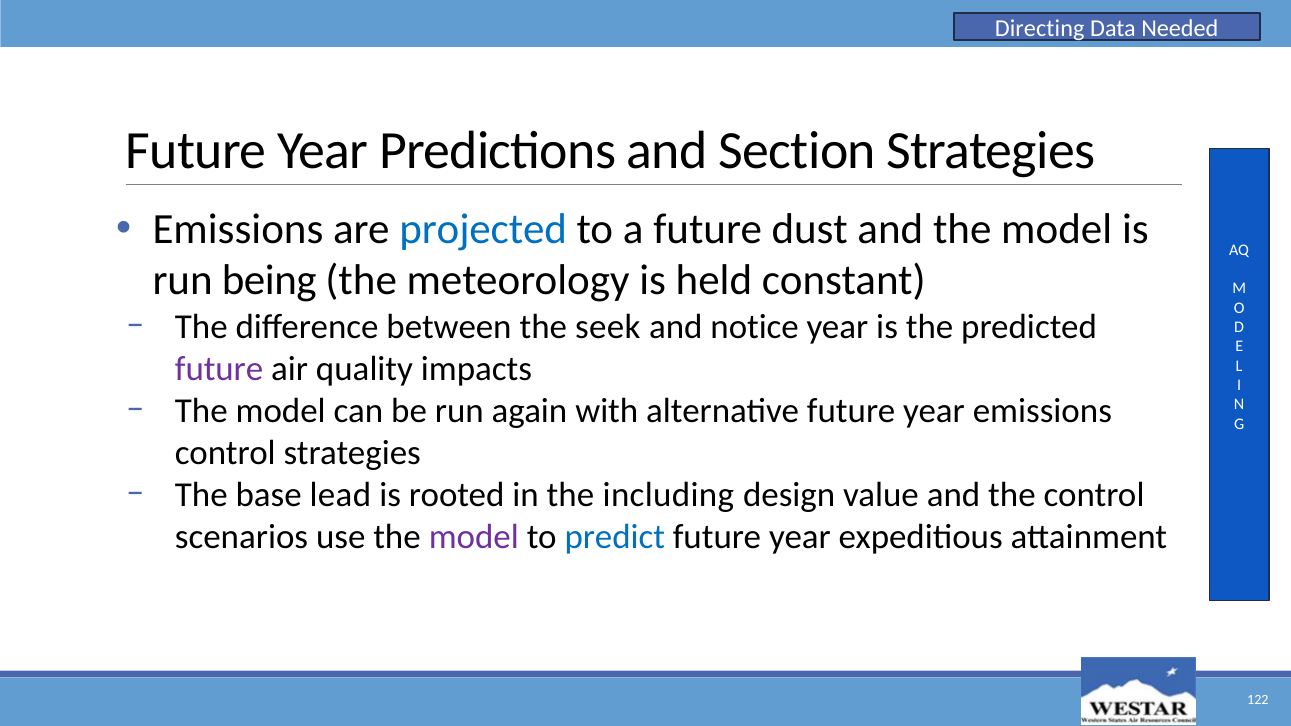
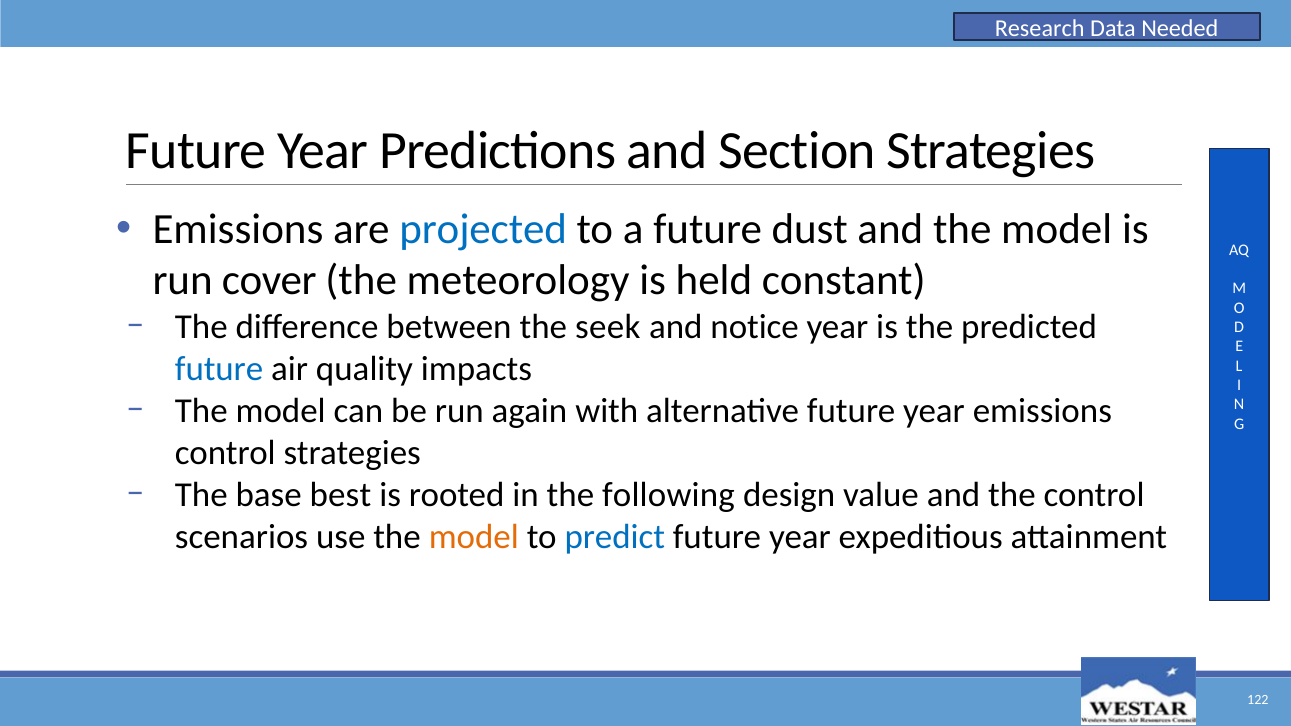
Directing: Directing -> Research
being: being -> cover
future at (219, 369) colour: purple -> blue
lead: lead -> best
including: including -> following
model at (474, 537) colour: purple -> orange
